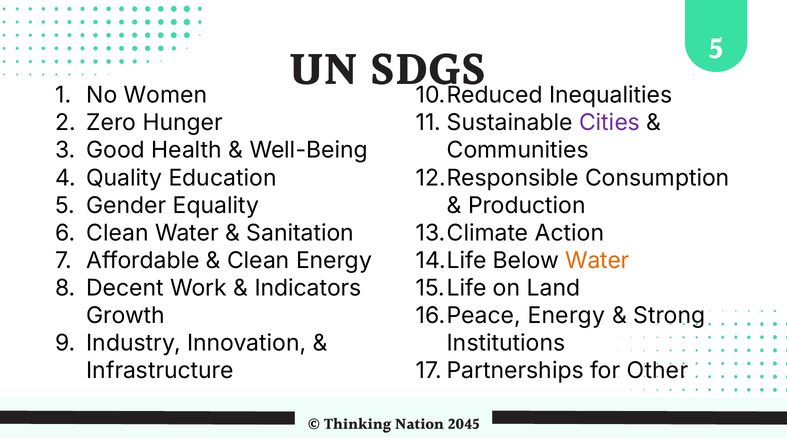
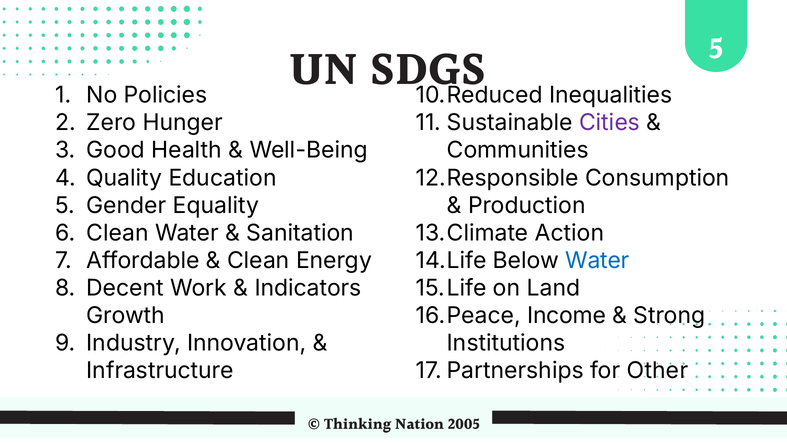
Women: Women -> Policies
Water at (597, 260) colour: orange -> blue
Energy at (566, 316): Energy -> Income
2045: 2045 -> 2005
